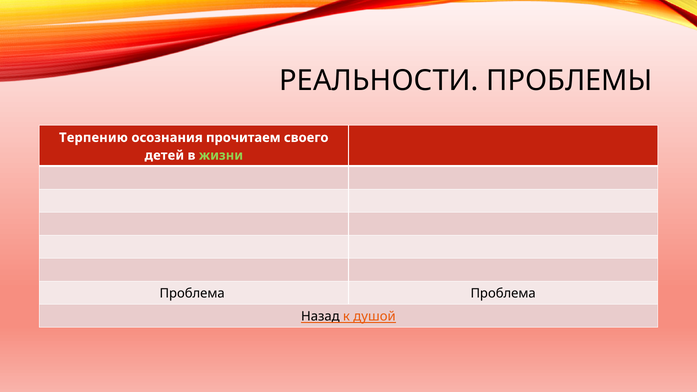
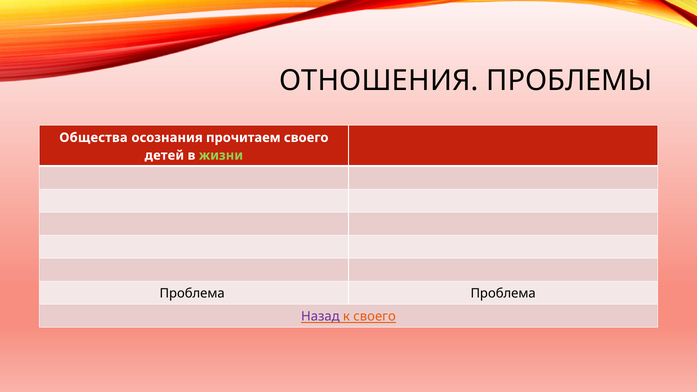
РЕАЛЬНОСТИ: РЕАЛЬНОСТИ -> ОТНОШЕНИЯ
Терпению: Терпению -> Общества
Назад colour: black -> purple
к душой: душой -> своего
